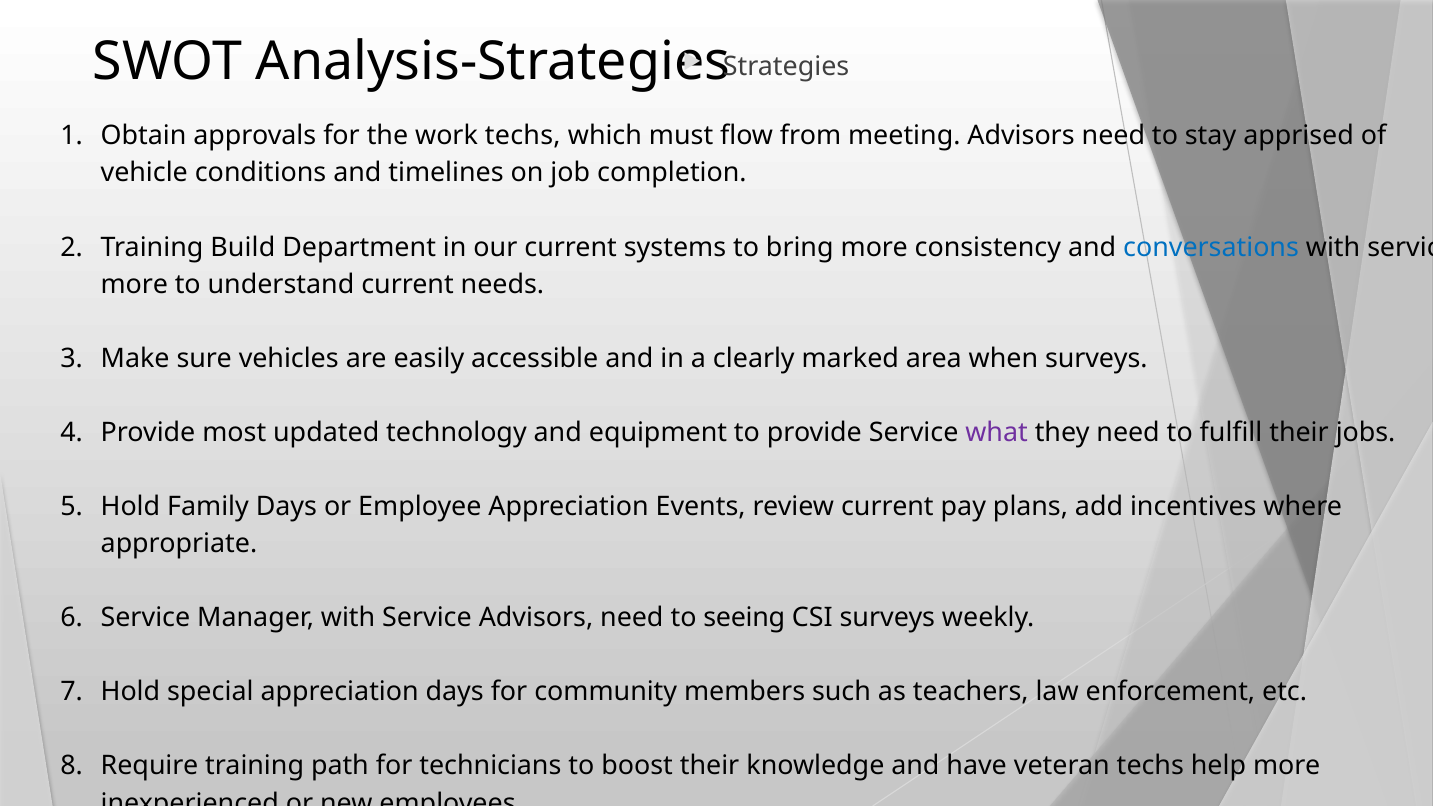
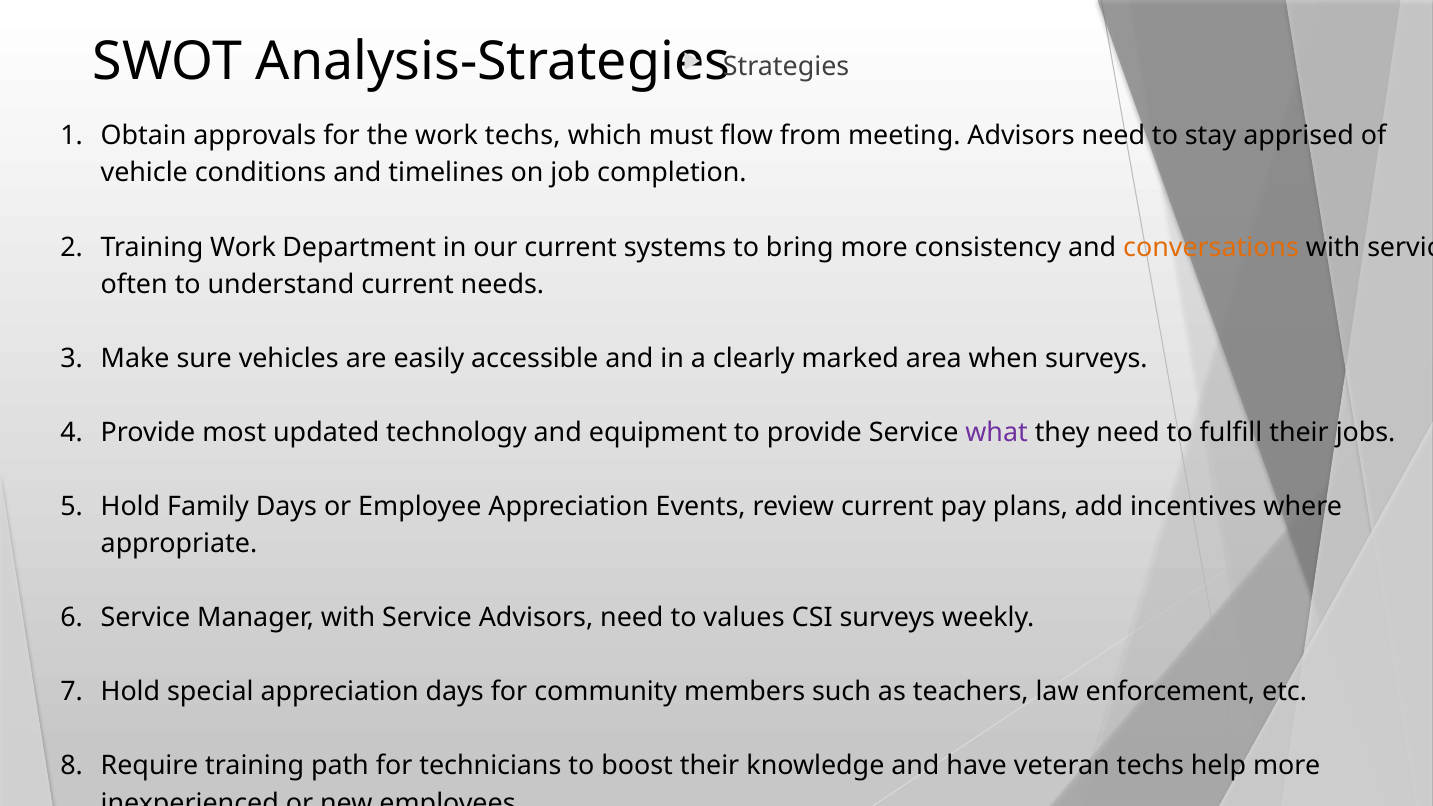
Training Build: Build -> Work
conversations colour: blue -> orange
more at (134, 284): more -> often
seeing: seeing -> values
